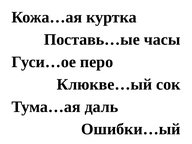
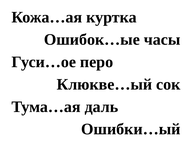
Поставь…ые: Поставь…ые -> Ошибок…ые
